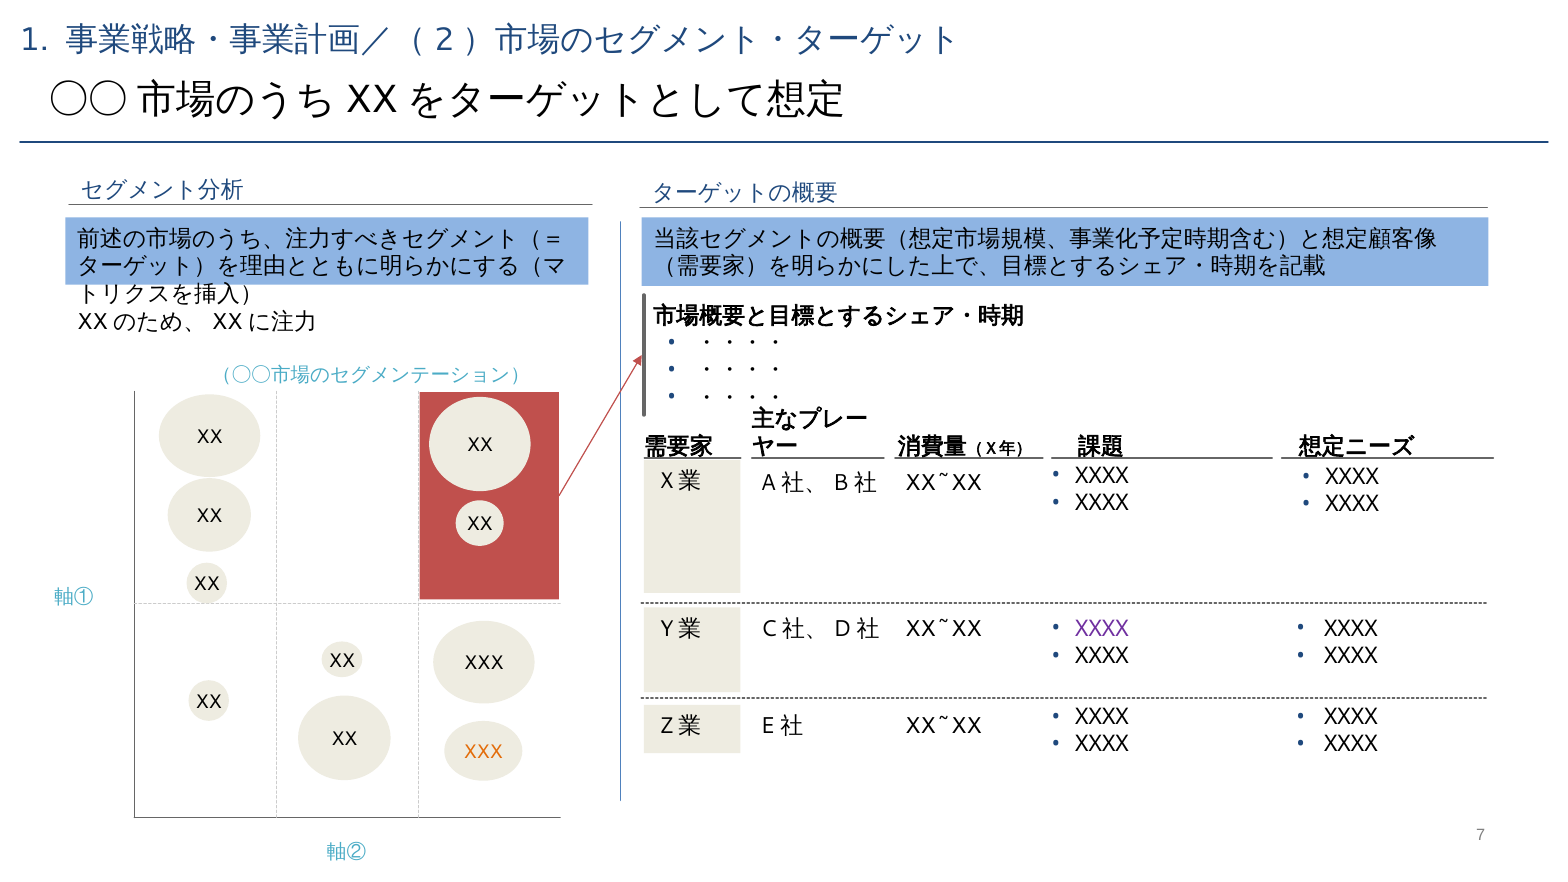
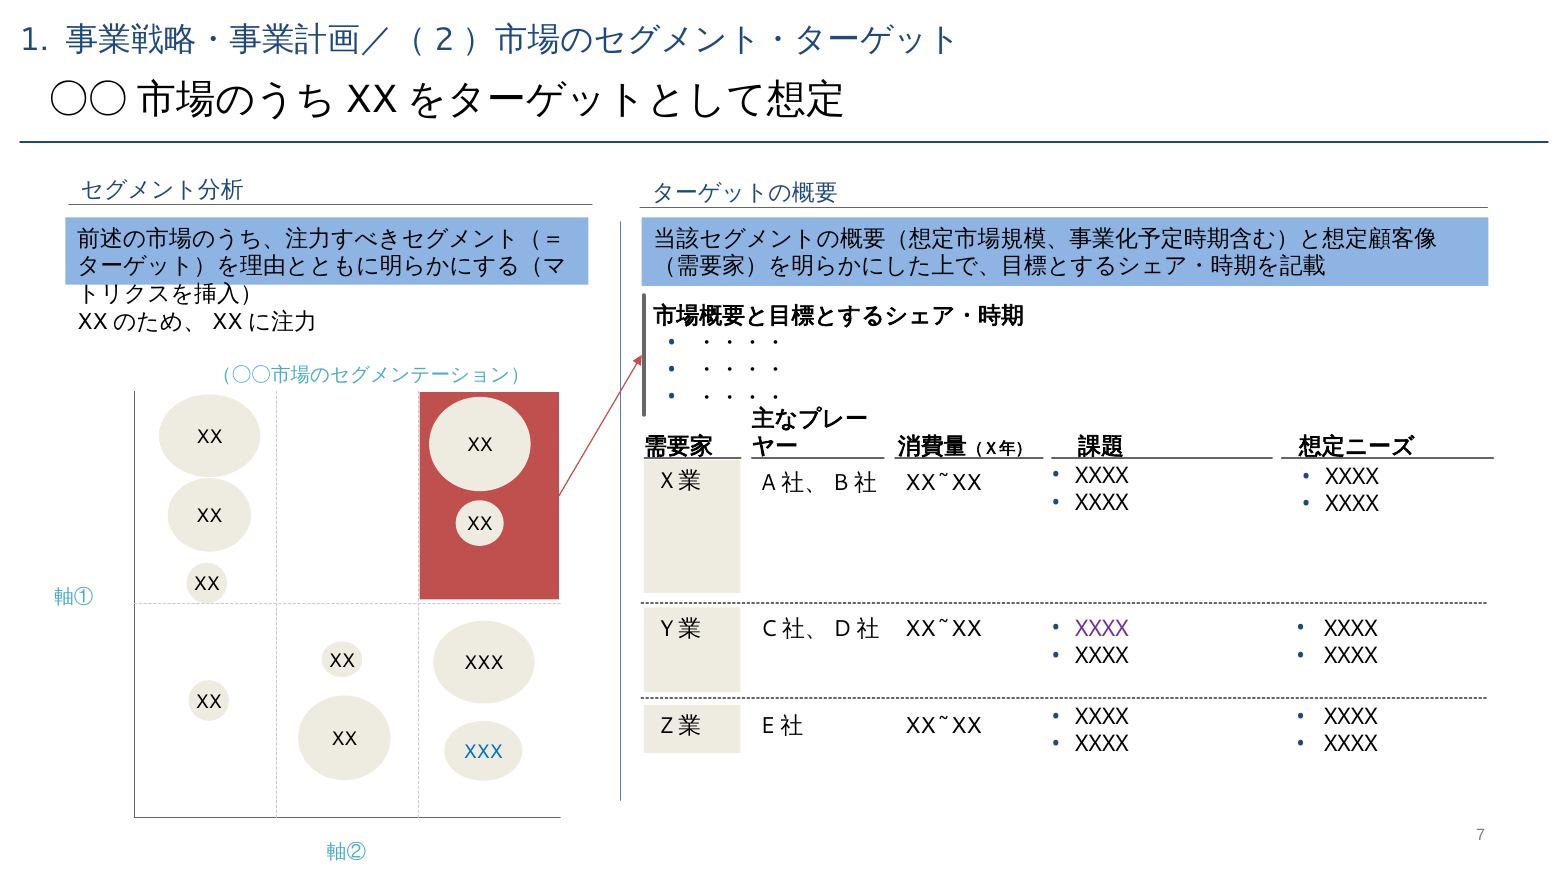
XXX at (483, 752) colour: orange -> blue
